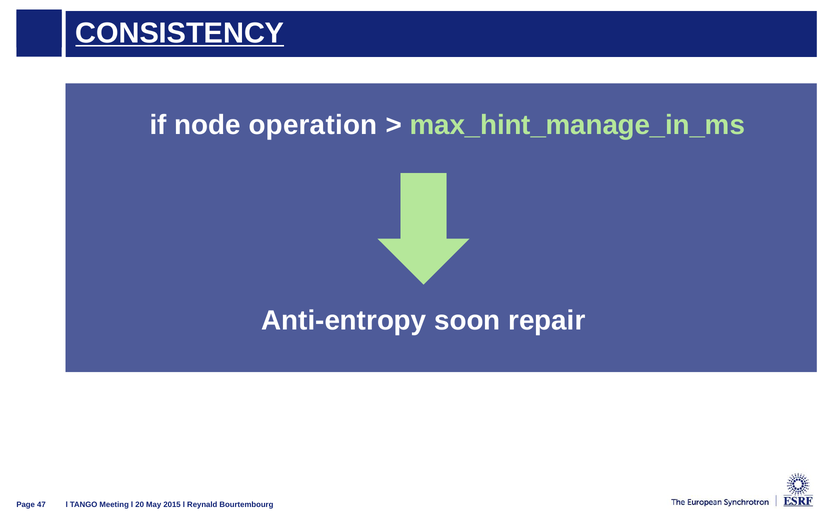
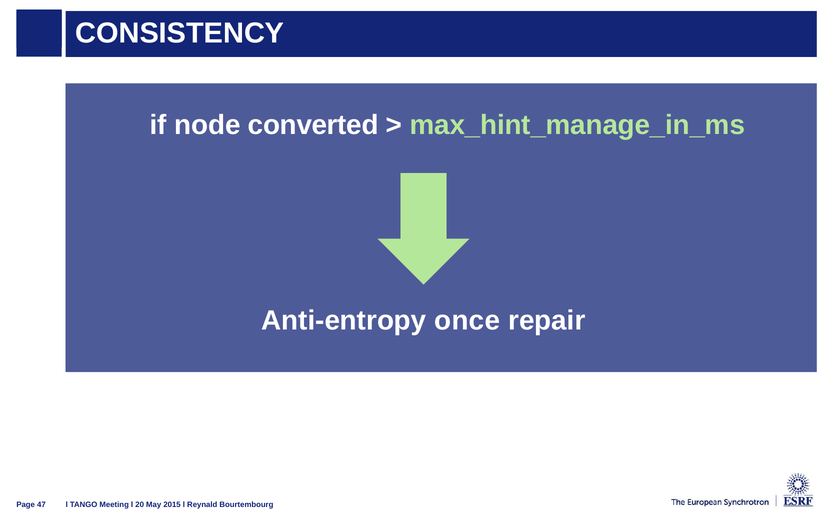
CONSISTENCY underline: present -> none
operation: operation -> converted
soon: soon -> once
